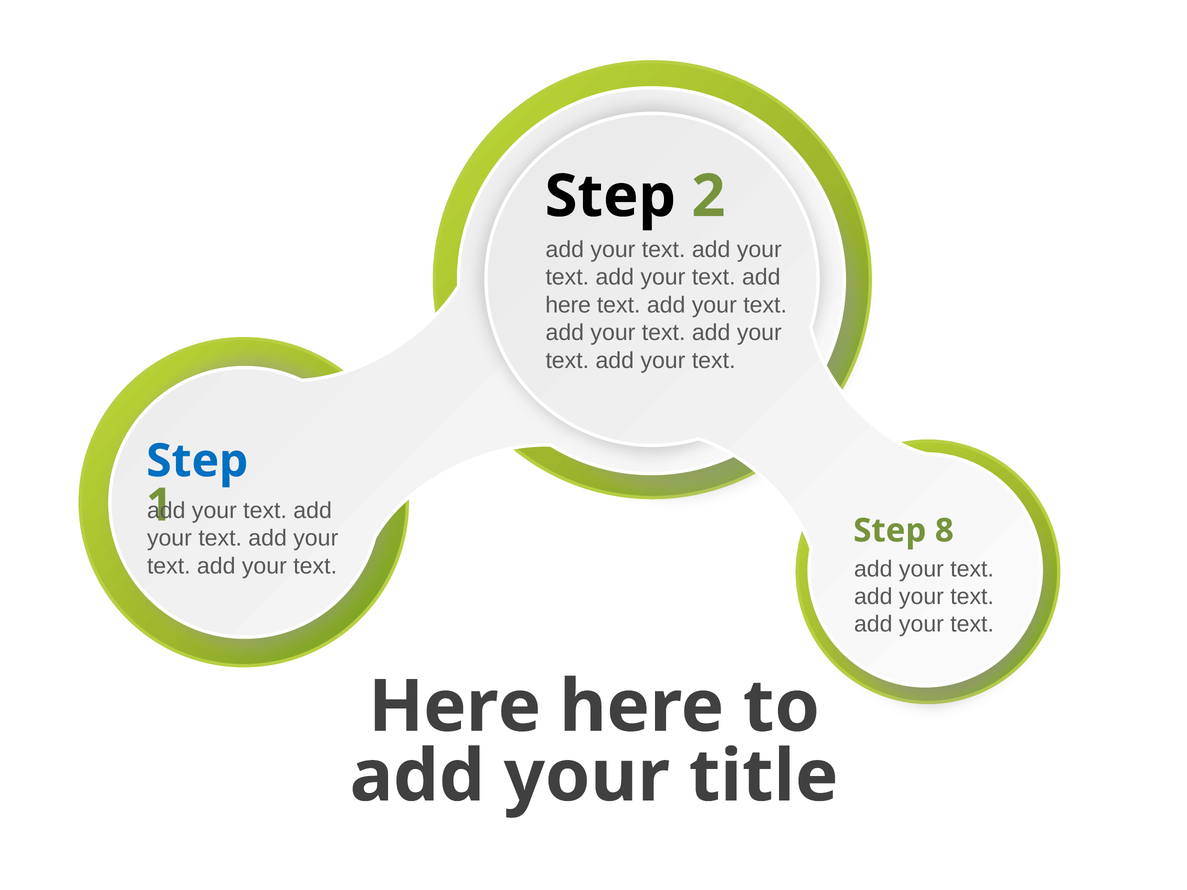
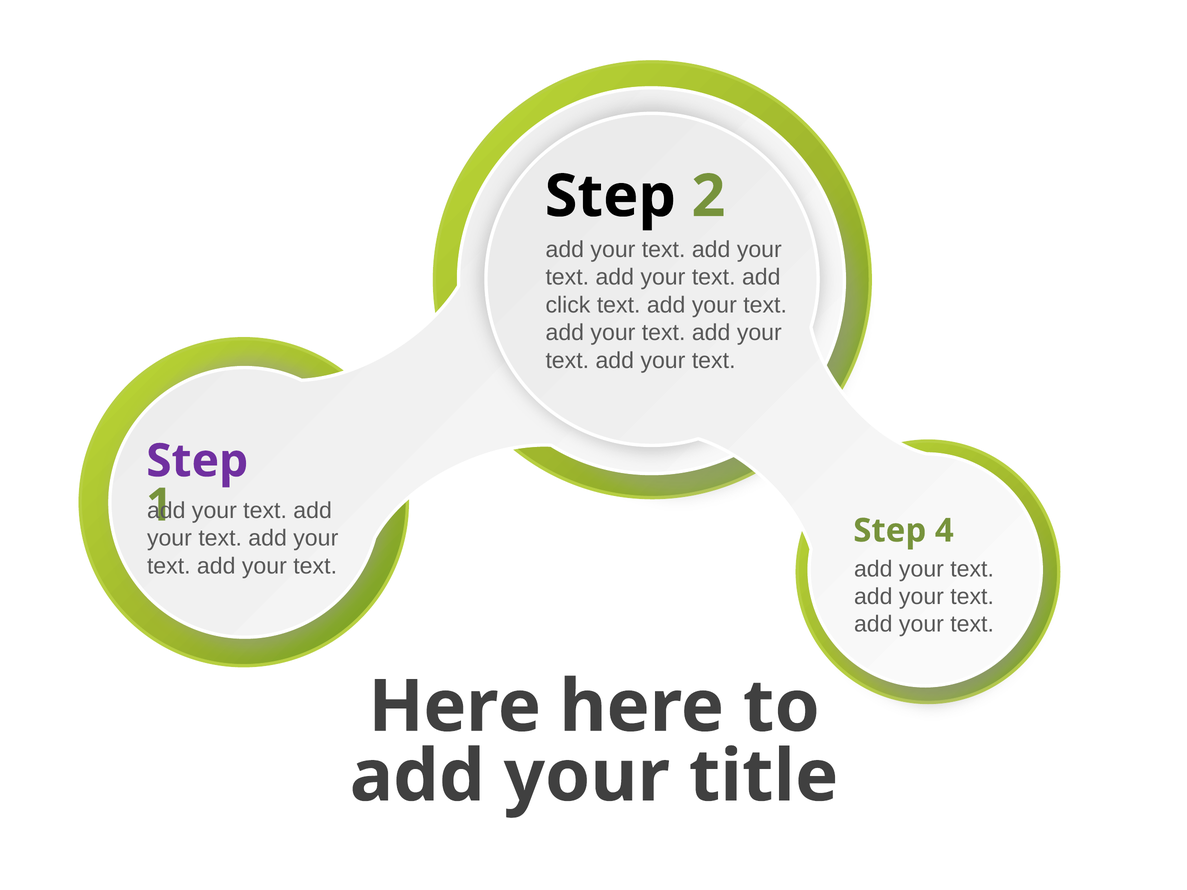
here at (568, 305): here -> click
Step at (197, 461) colour: blue -> purple
8: 8 -> 4
